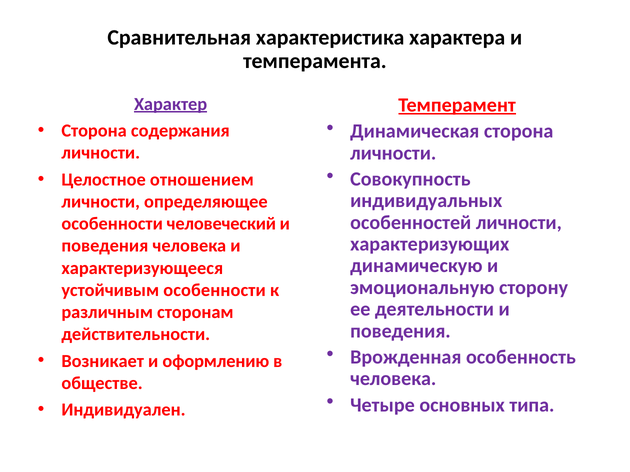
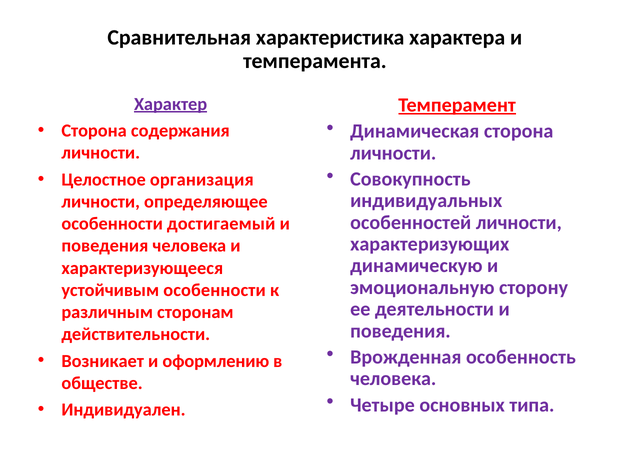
отношением: отношением -> организация
человеческий: человеческий -> достигаемый
